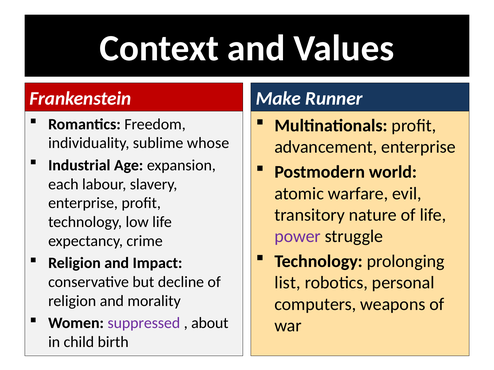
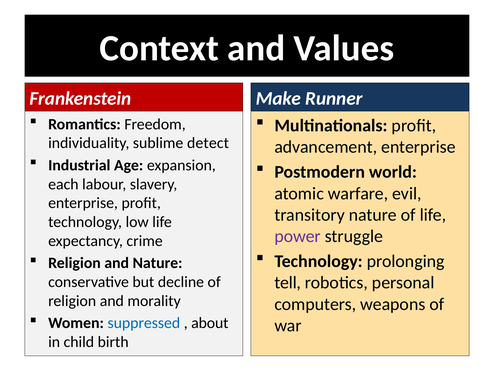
whose: whose -> detect
and Impact: Impact -> Nature
list: list -> tell
suppressed colour: purple -> blue
